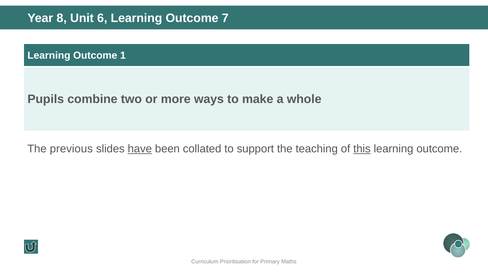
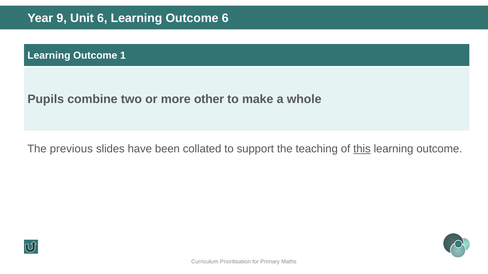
8: 8 -> 9
Outcome 7: 7 -> 6
ways: ways -> other
have underline: present -> none
